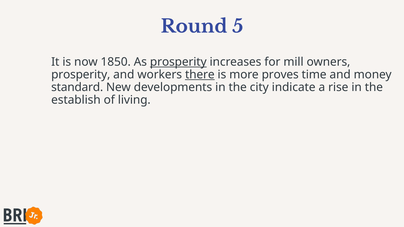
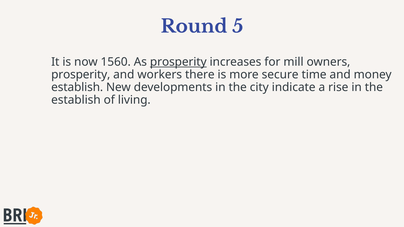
1850: 1850 -> 1560
there underline: present -> none
proves: proves -> secure
standard at (77, 87): standard -> establish
